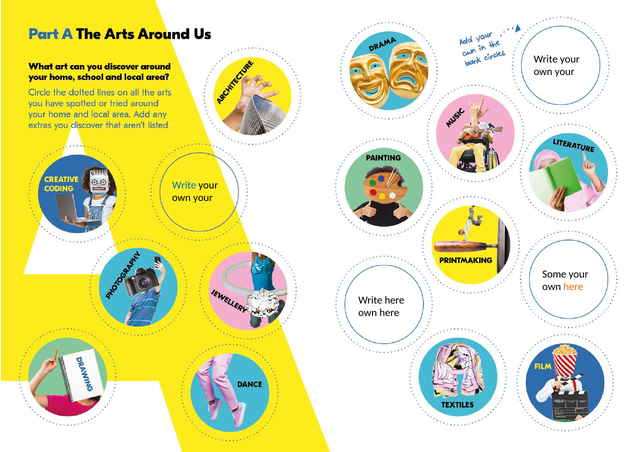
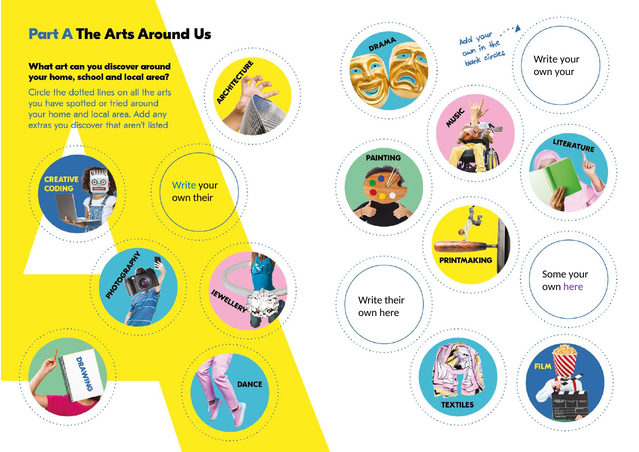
your at (203, 198): your -> their
here at (573, 287) colour: orange -> purple
Write here: here -> their
